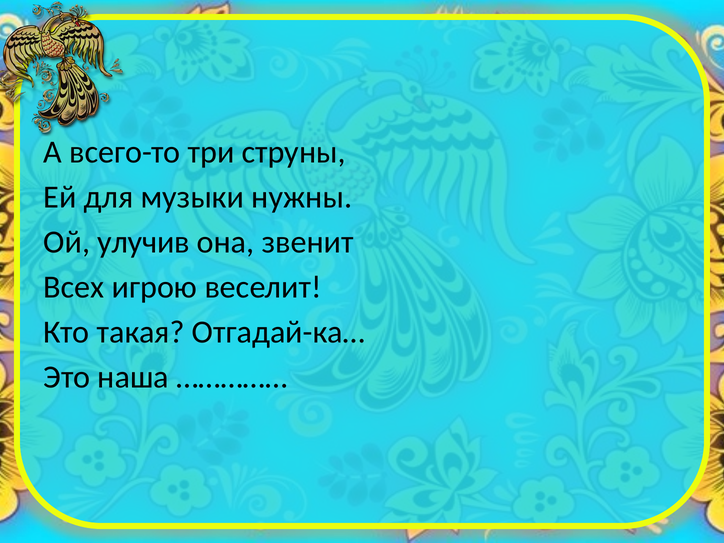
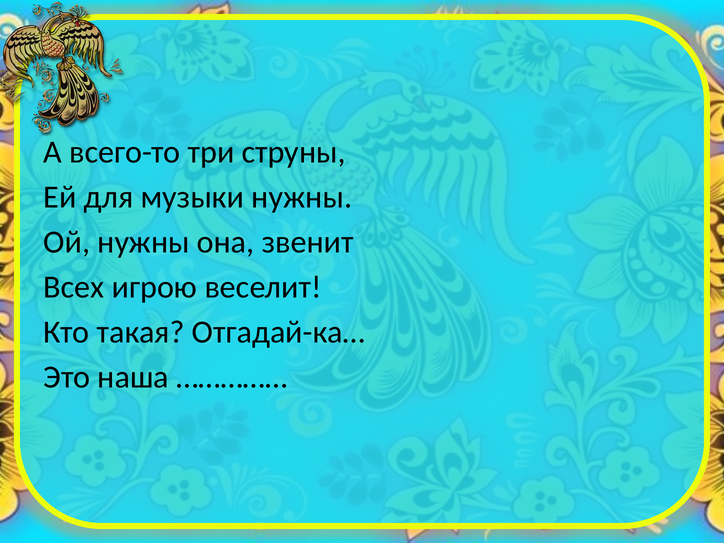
Ой улучив: улучив -> нужны
